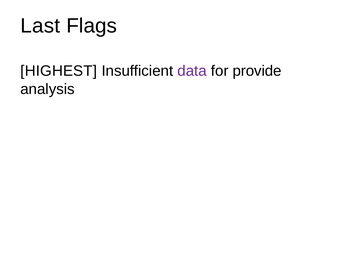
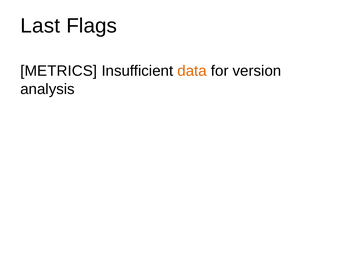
HIGHEST: HIGHEST -> METRICS
data colour: purple -> orange
provide: provide -> version
